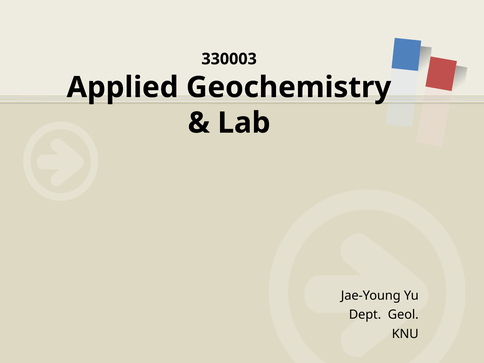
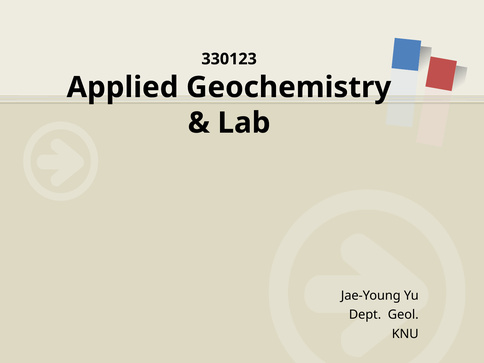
330003: 330003 -> 330123
